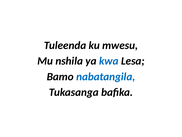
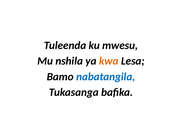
kwa colour: blue -> orange
